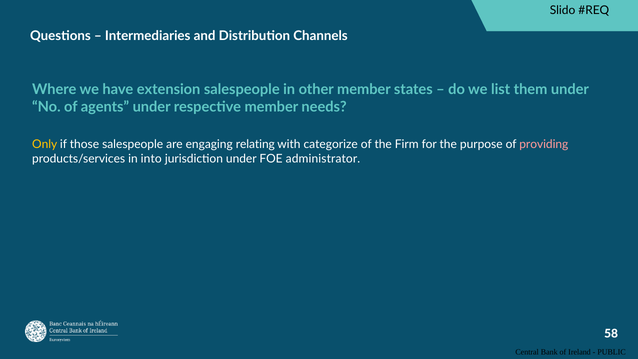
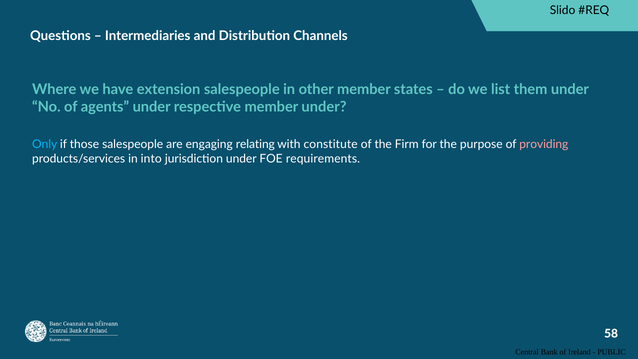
member needs: needs -> under
Only colour: yellow -> light blue
categorize: categorize -> constitute
administrator: administrator -> requirements
